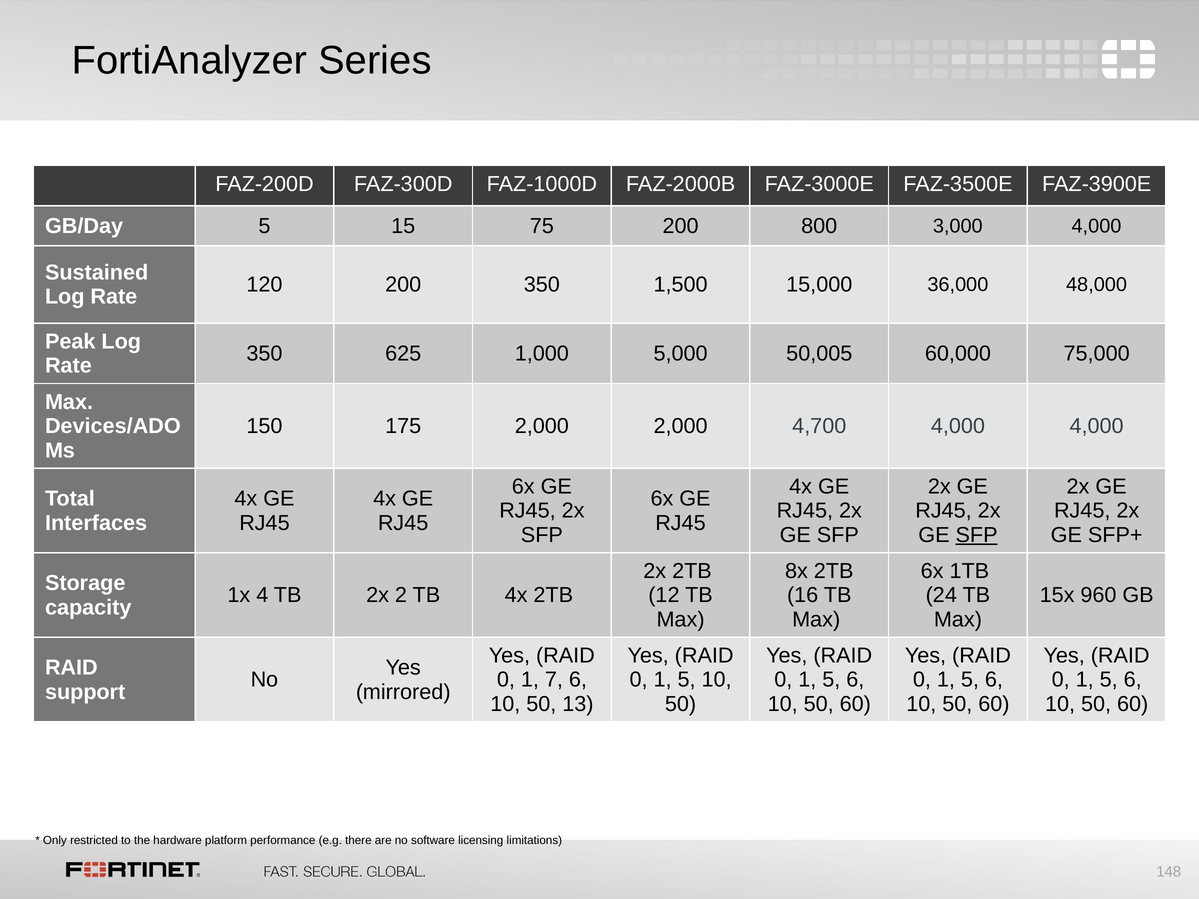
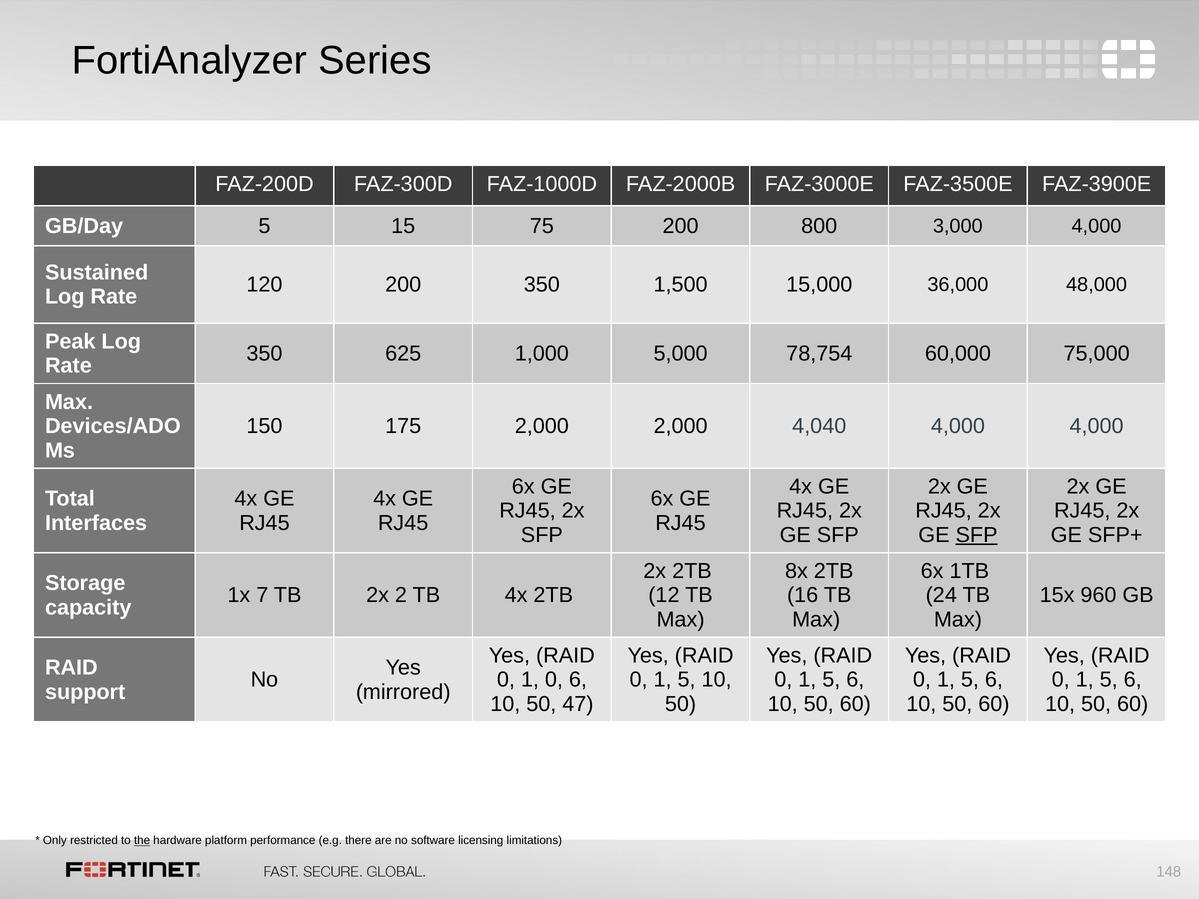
50,005: 50,005 -> 78,754
4,700: 4,700 -> 4,040
4: 4 -> 7
1 7: 7 -> 0
13: 13 -> 47
the underline: none -> present
